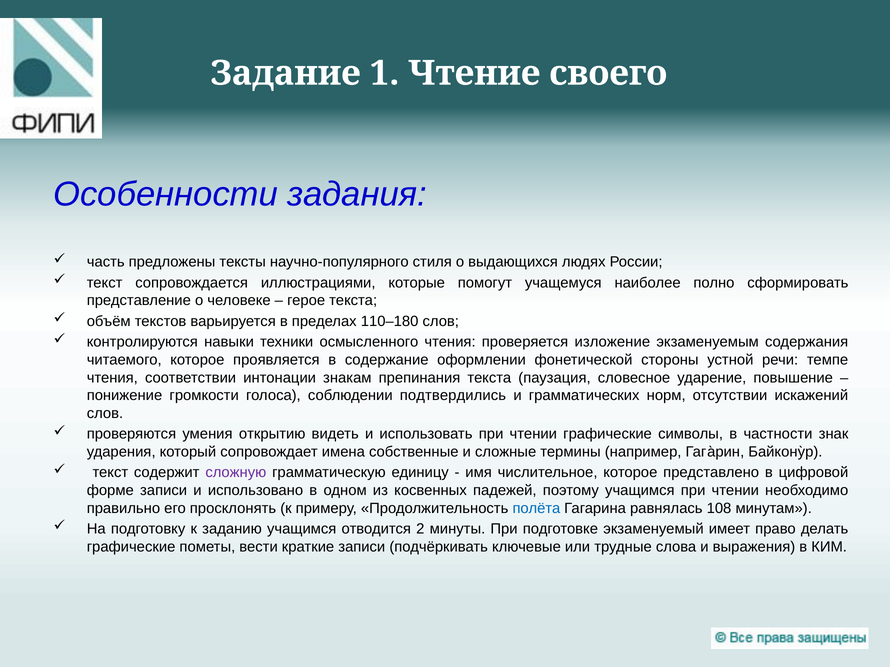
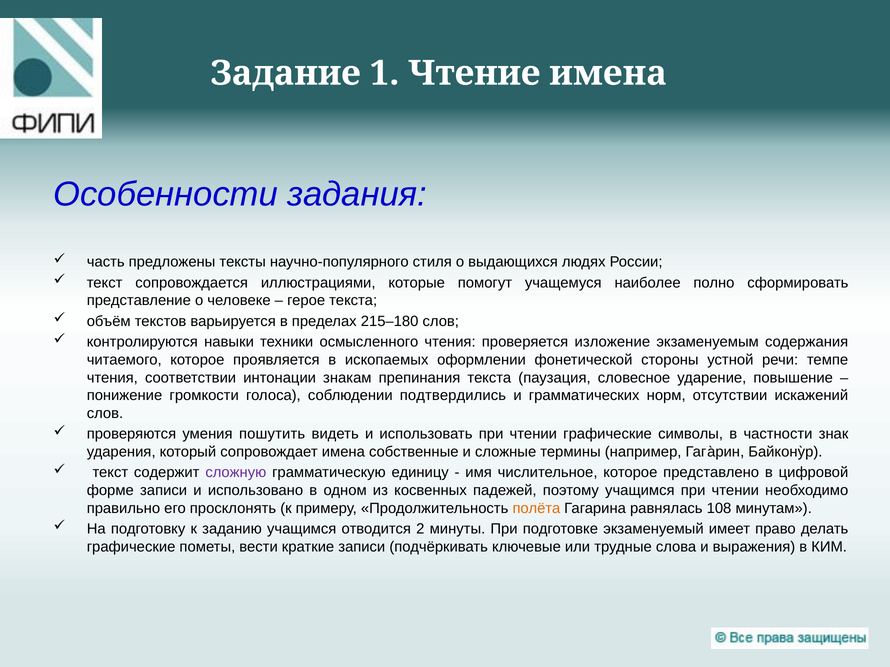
Чтение своего: своего -> имена
110–180: 110–180 -> 215–180
содержание: содержание -> ископаемых
открытию: открытию -> пошутить
полёта colour: blue -> orange
